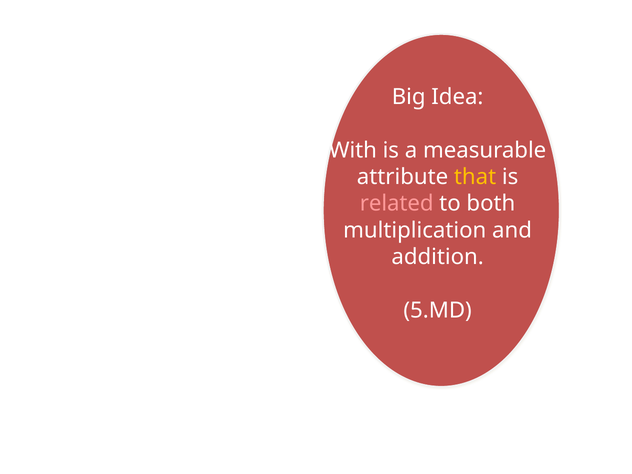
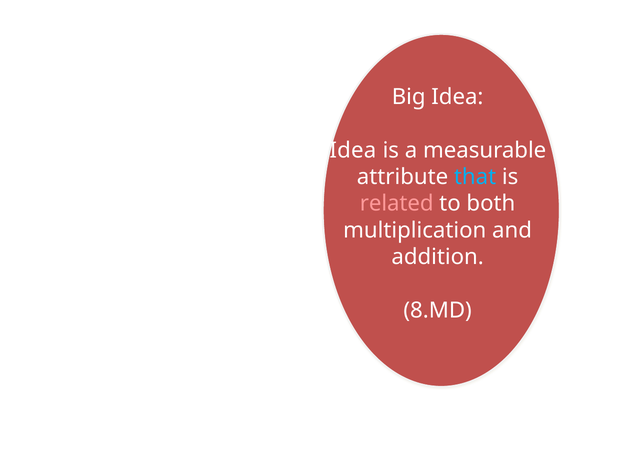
With at (353, 150): With -> Idea
that colour: yellow -> light blue
5.MD: 5.MD -> 8.MD
